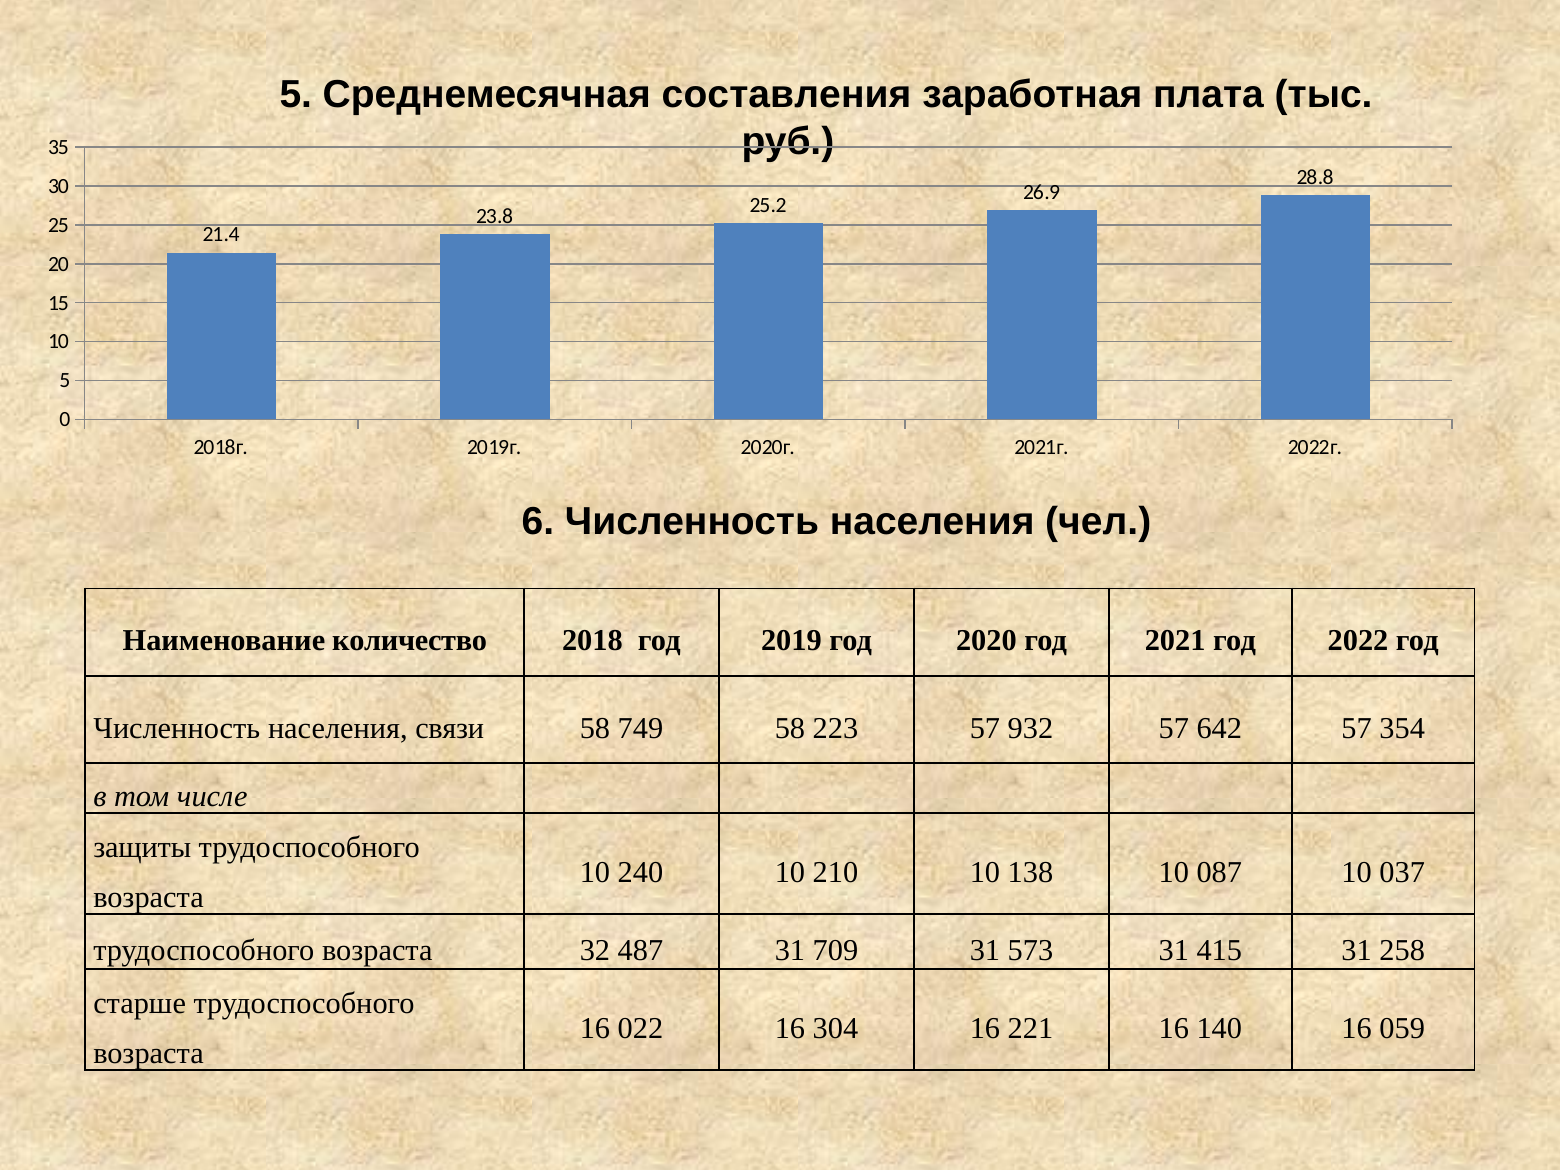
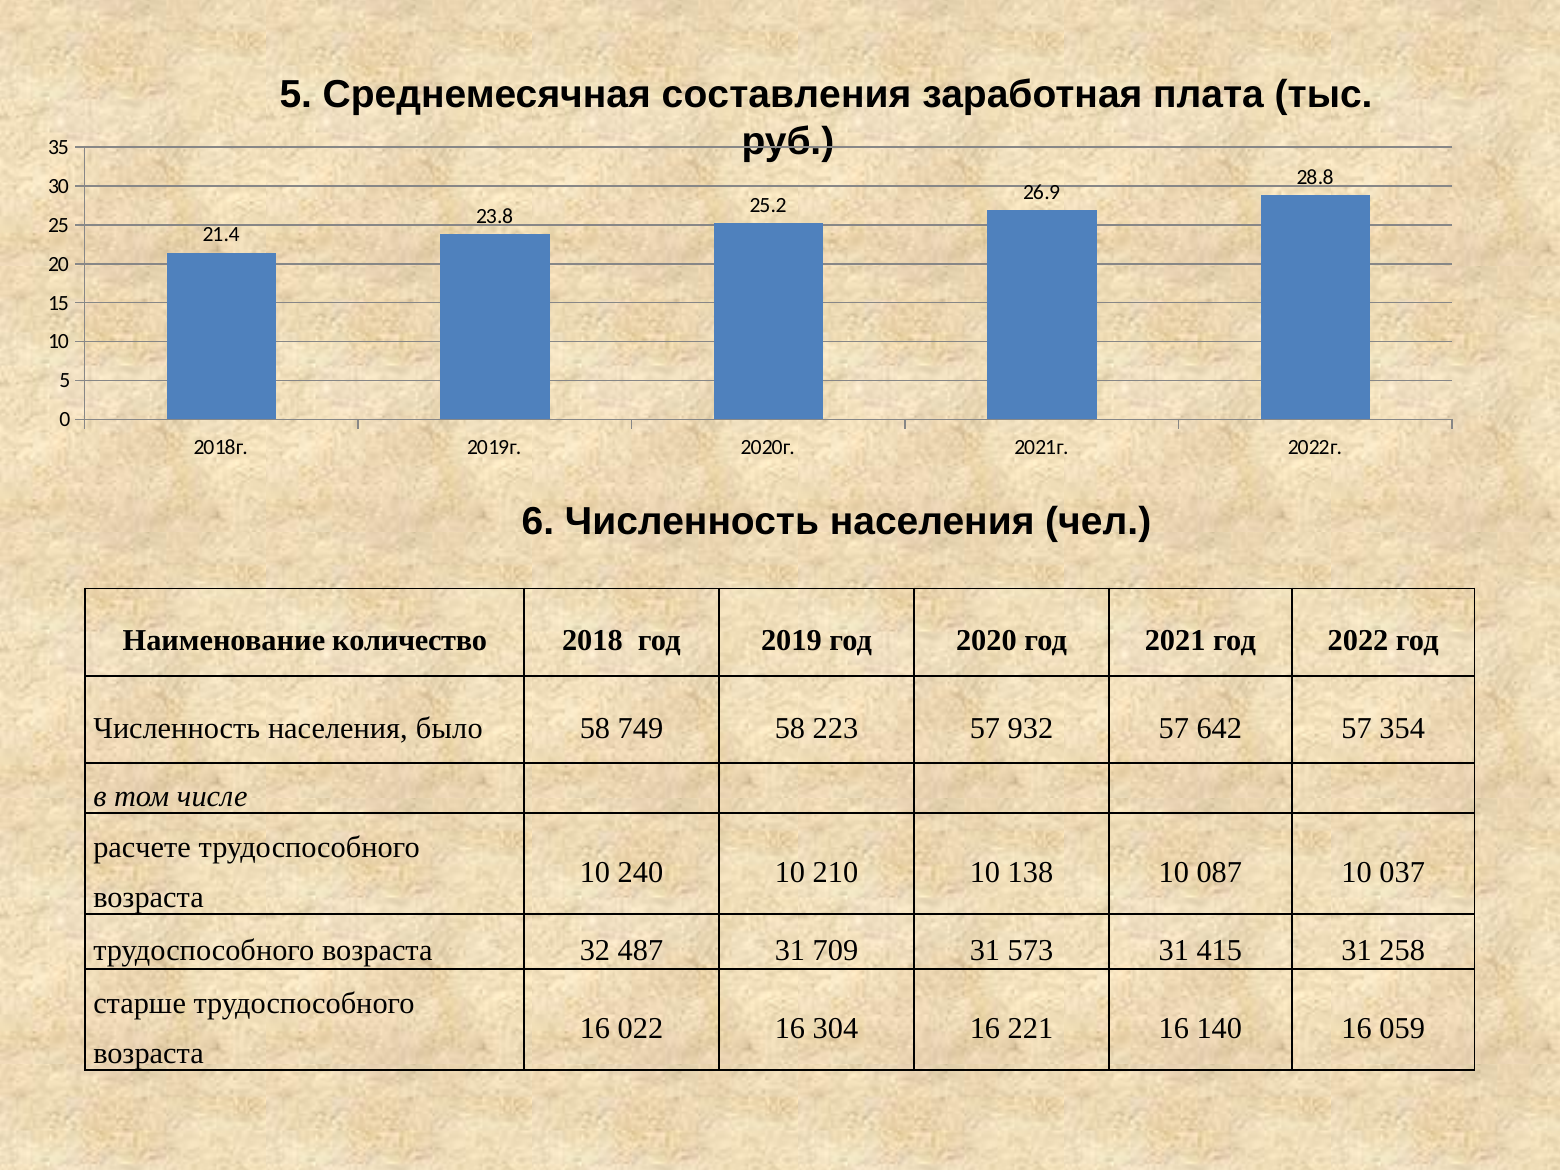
связи: связи -> было
защиты: защиты -> расчете
